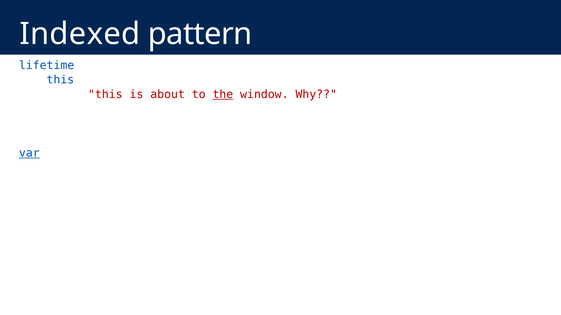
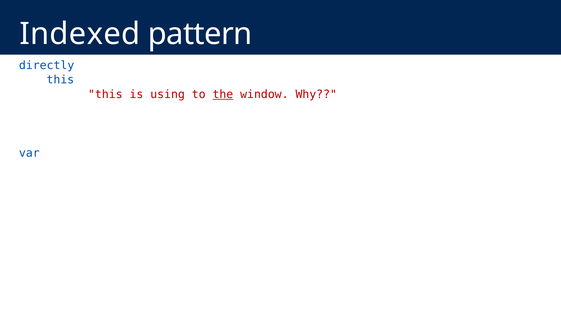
lifetime: lifetime -> directly
about: about -> using
var underline: present -> none
